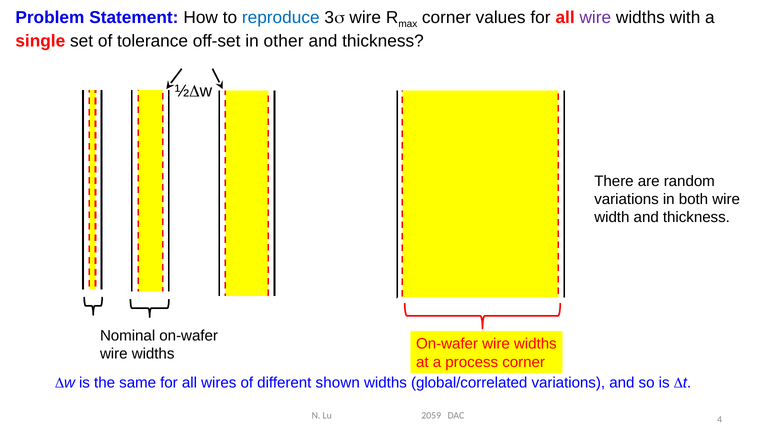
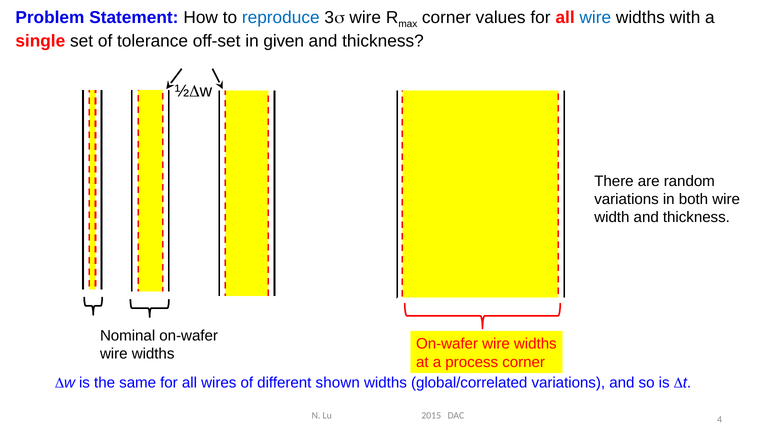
wire at (595, 17) colour: purple -> blue
other: other -> given
2059: 2059 -> 2015
